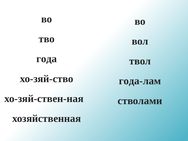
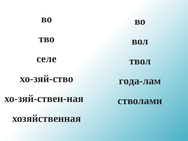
года: года -> селе
